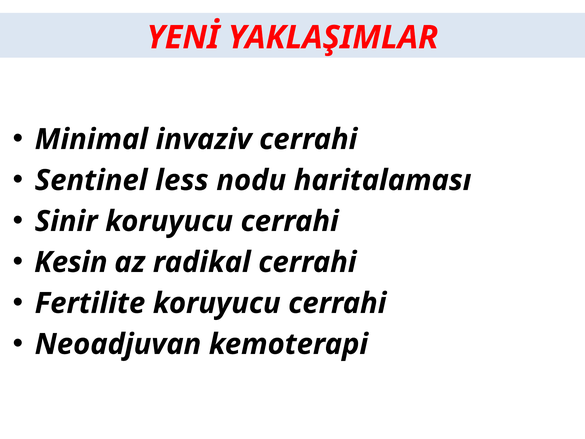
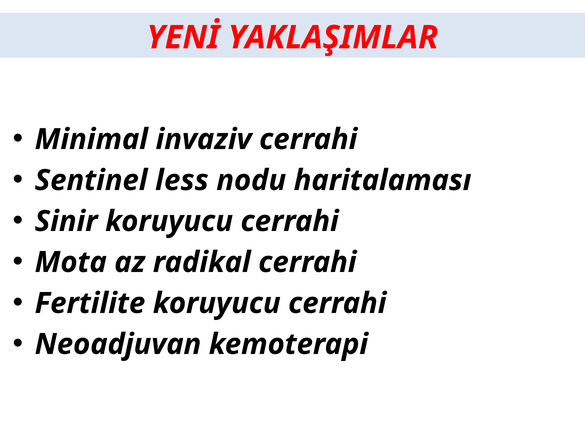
Kesin: Kesin -> Mota
